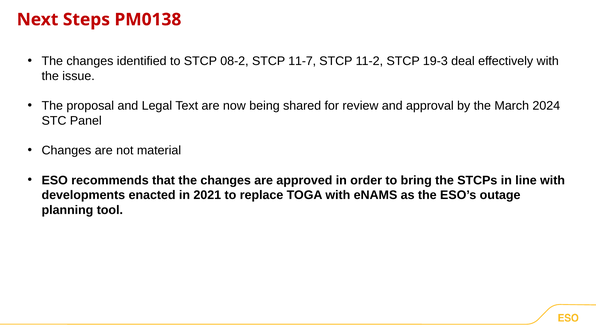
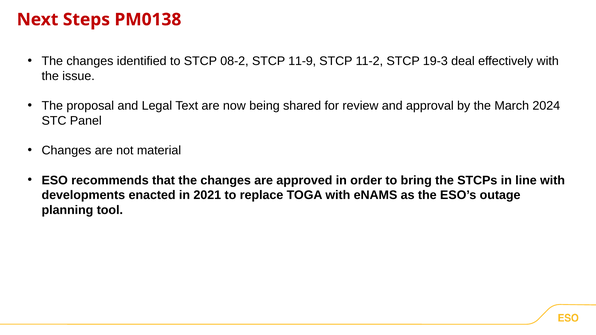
11-7: 11-7 -> 11-9
